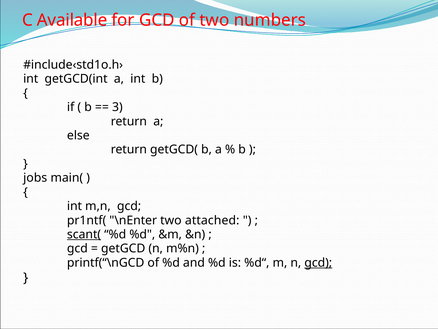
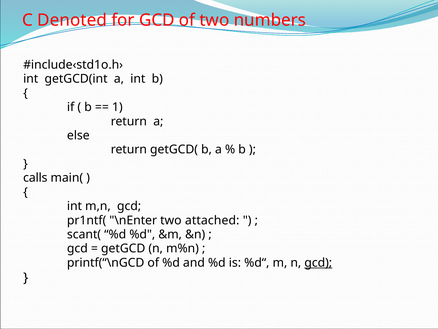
Available: Available -> Denoted
3: 3 -> 1
jobs: jobs -> calls
scant( underline: present -> none
